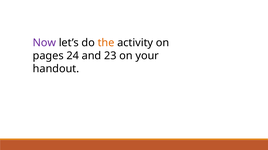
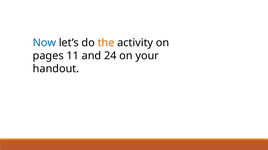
Now colour: purple -> blue
24: 24 -> 11
23: 23 -> 24
